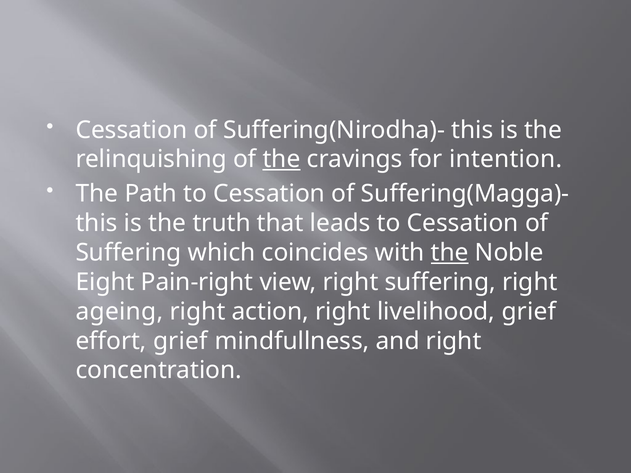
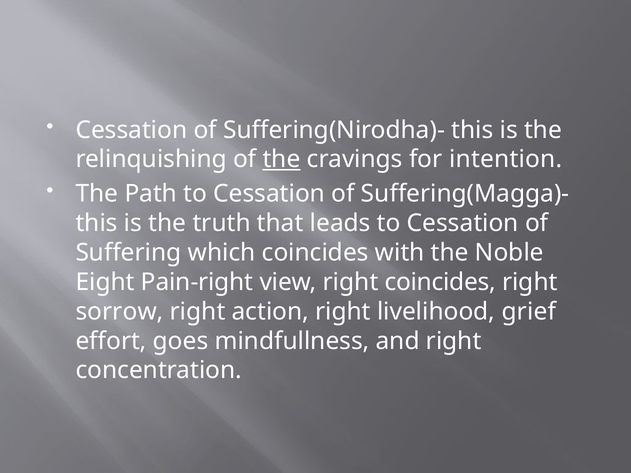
the at (450, 253) underline: present -> none
right suffering: suffering -> coincides
ageing: ageing -> sorrow
effort grief: grief -> goes
